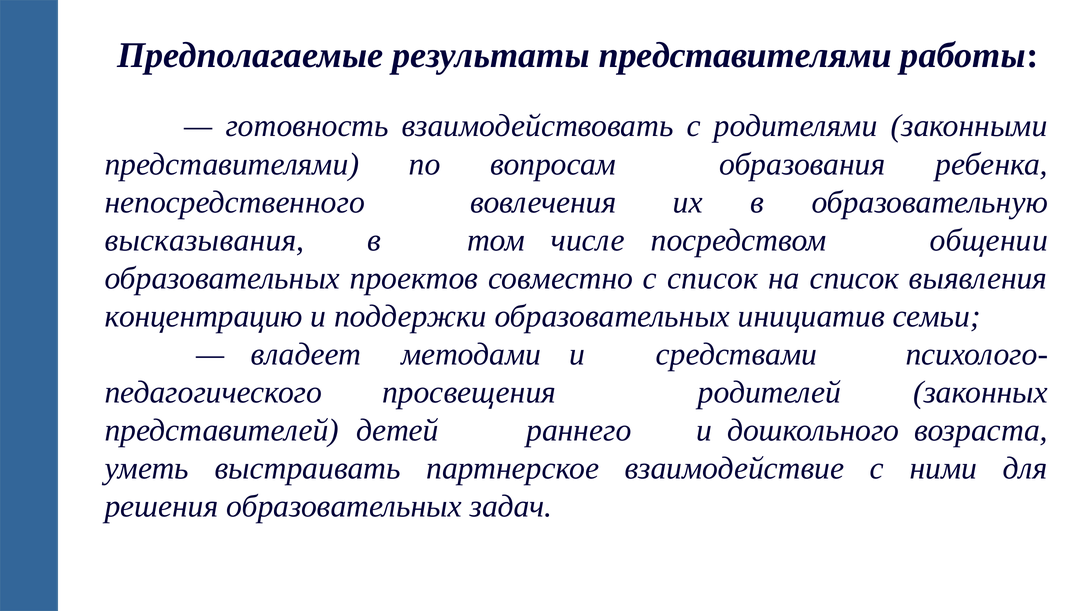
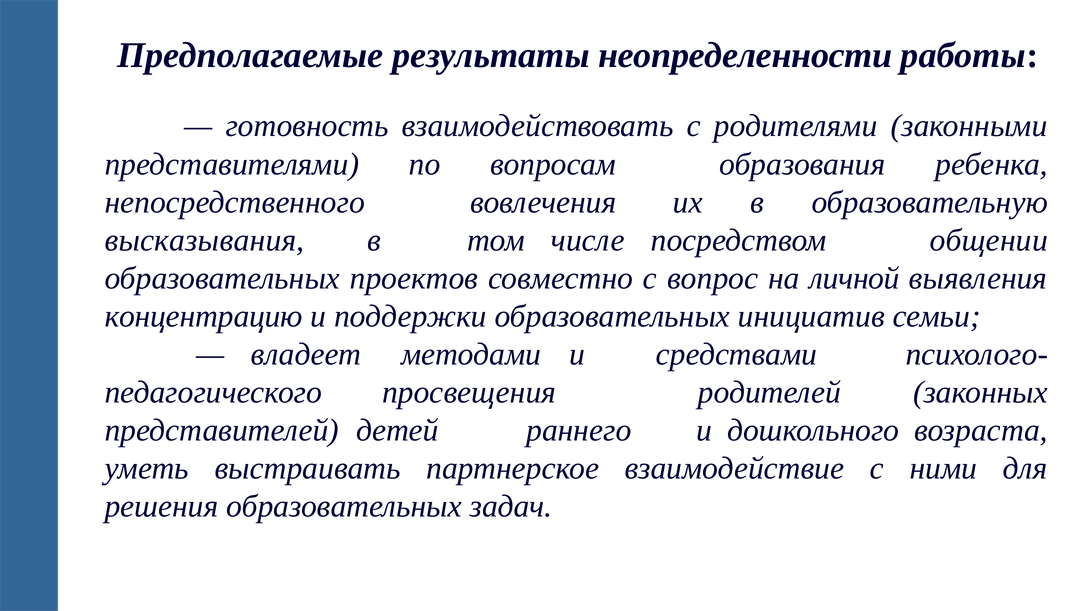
результаты представителями: представителями -> неопределенности
с список: список -> вопрос
на список: список -> личной
